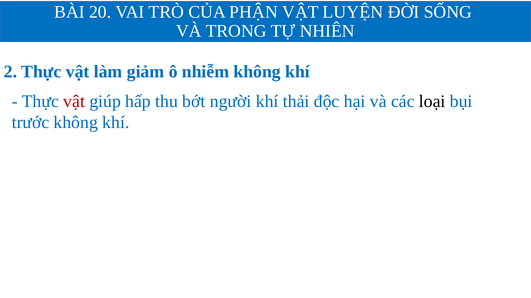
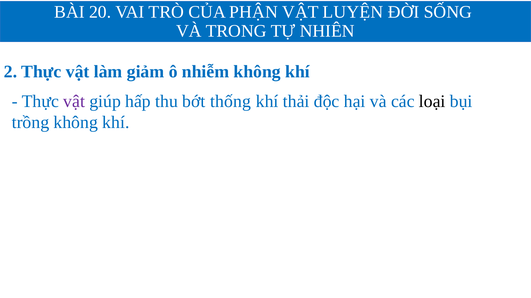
vật at (74, 102) colour: red -> purple
người: người -> thống
trước: trước -> trồng
